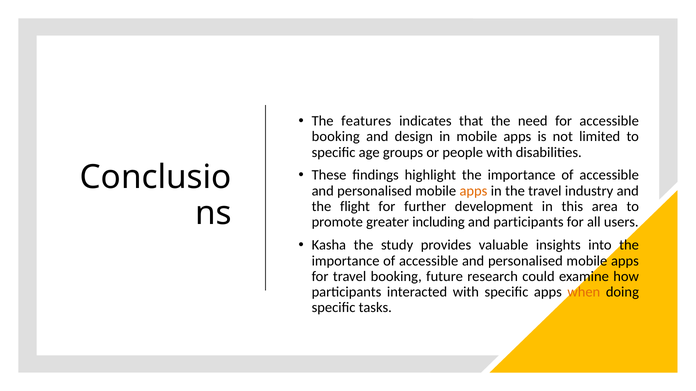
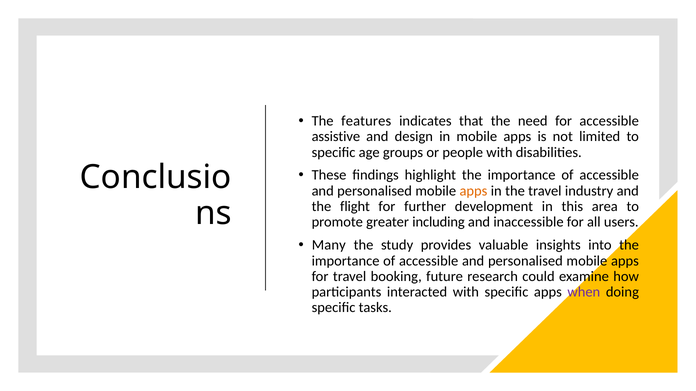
booking at (336, 137): booking -> assistive
and participants: participants -> inaccessible
Kasha: Kasha -> Many
when colour: orange -> purple
